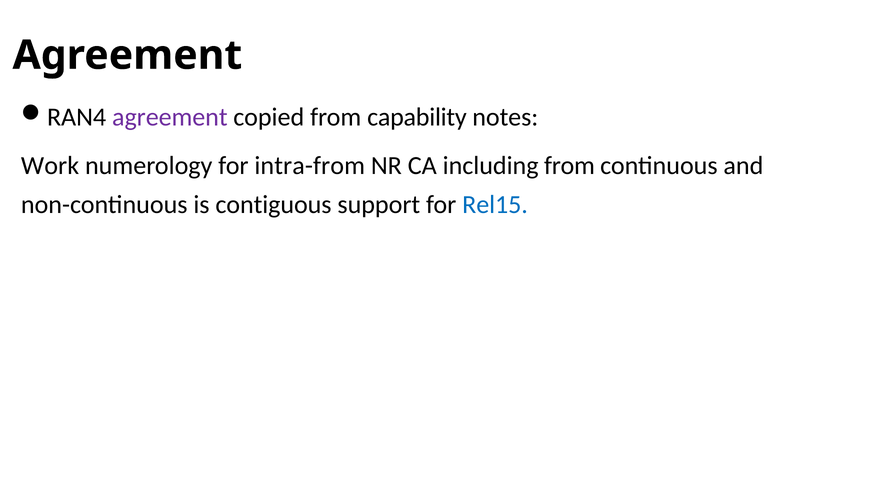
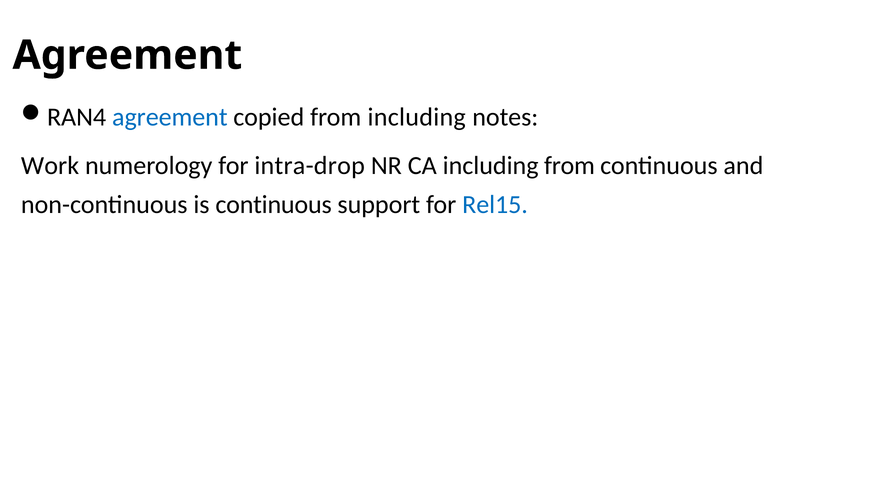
agreement at (170, 117) colour: purple -> blue
from capability: capability -> including
intra-from: intra-from -> intra-drop
is contiguous: contiguous -> continuous
